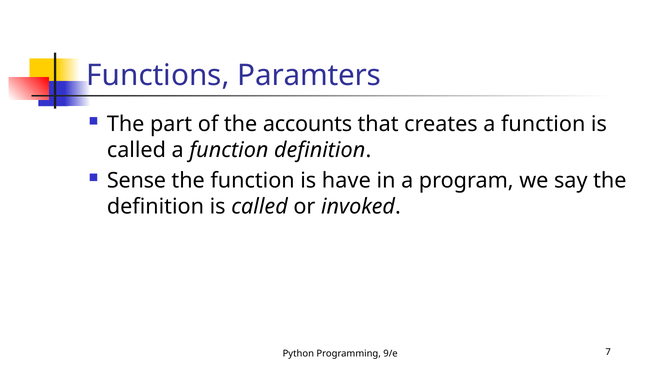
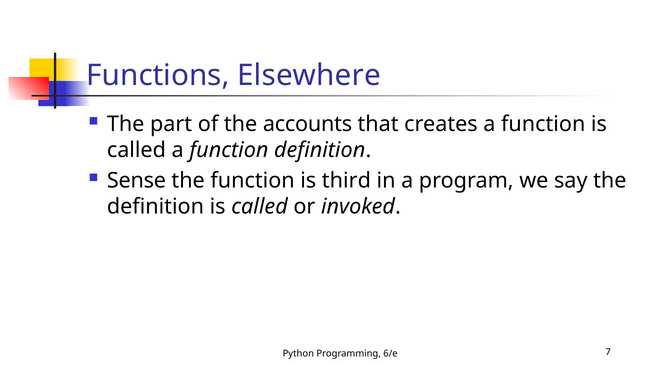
Paramters: Paramters -> Elsewhere
have: have -> third
9/e: 9/e -> 6/e
